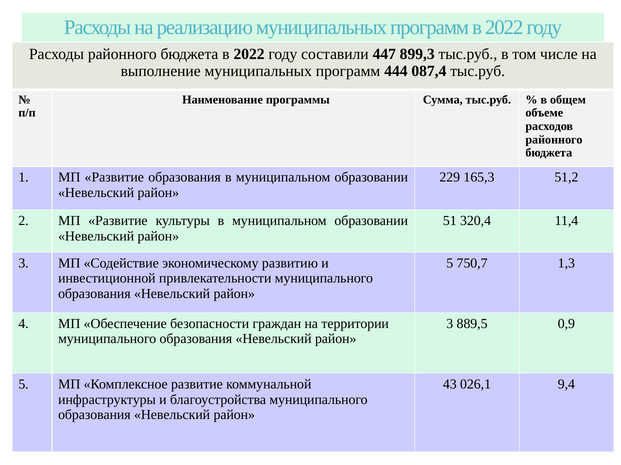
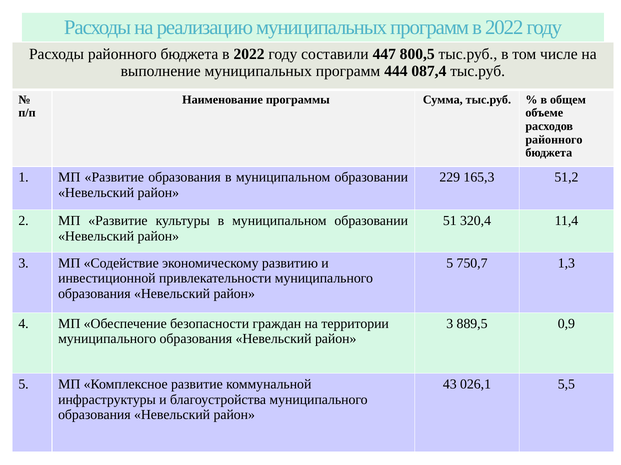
899,3: 899,3 -> 800,5
9,4: 9,4 -> 5,5
